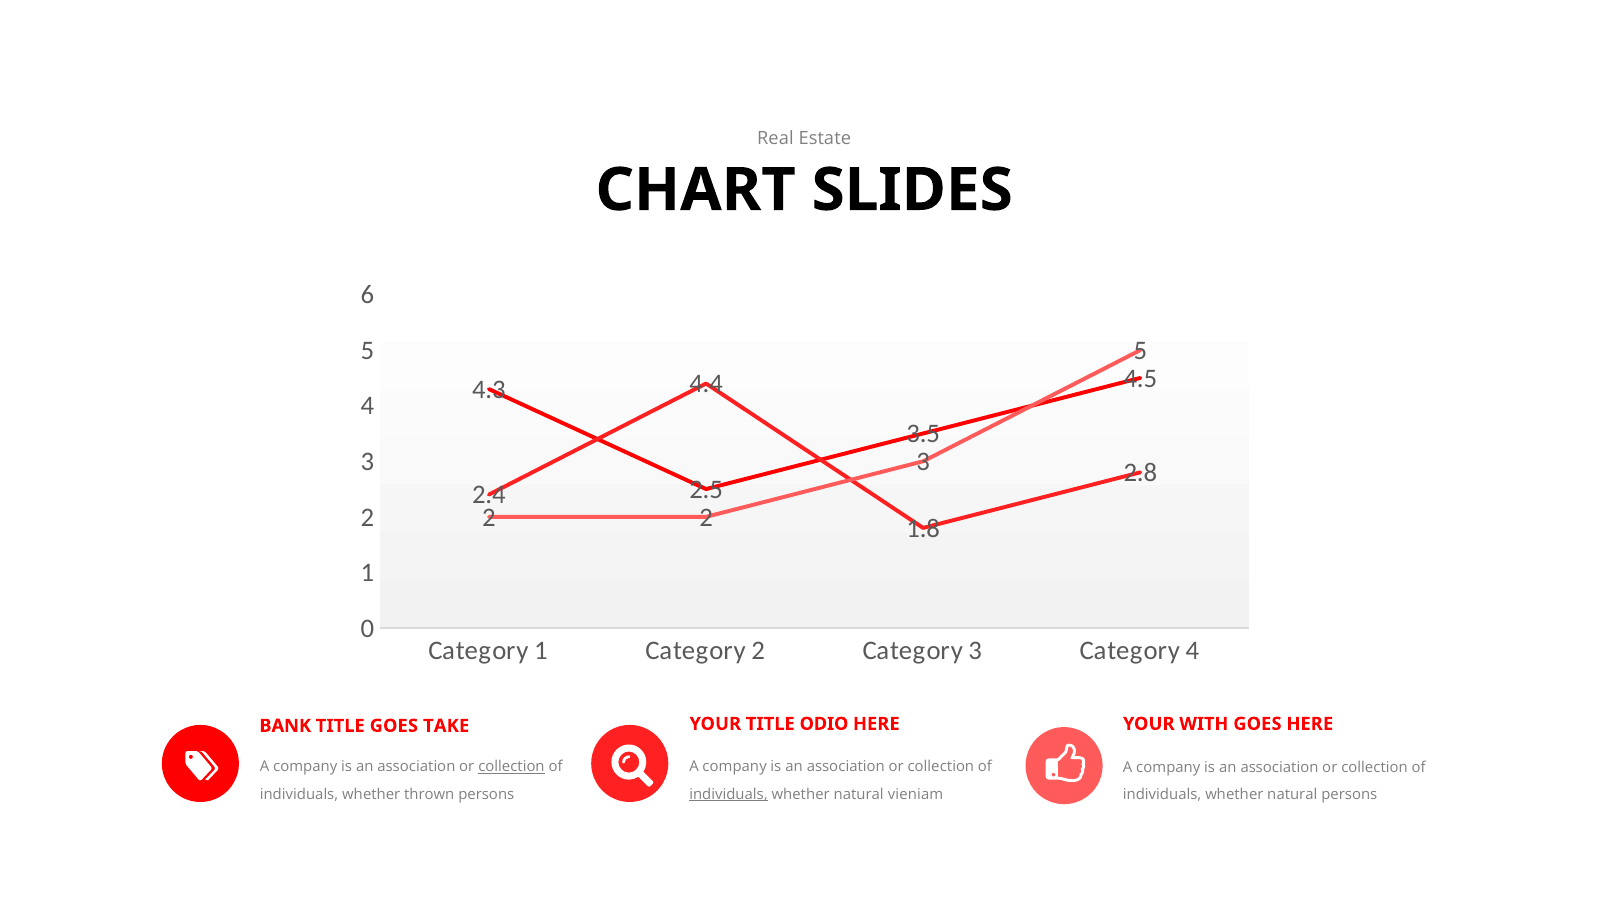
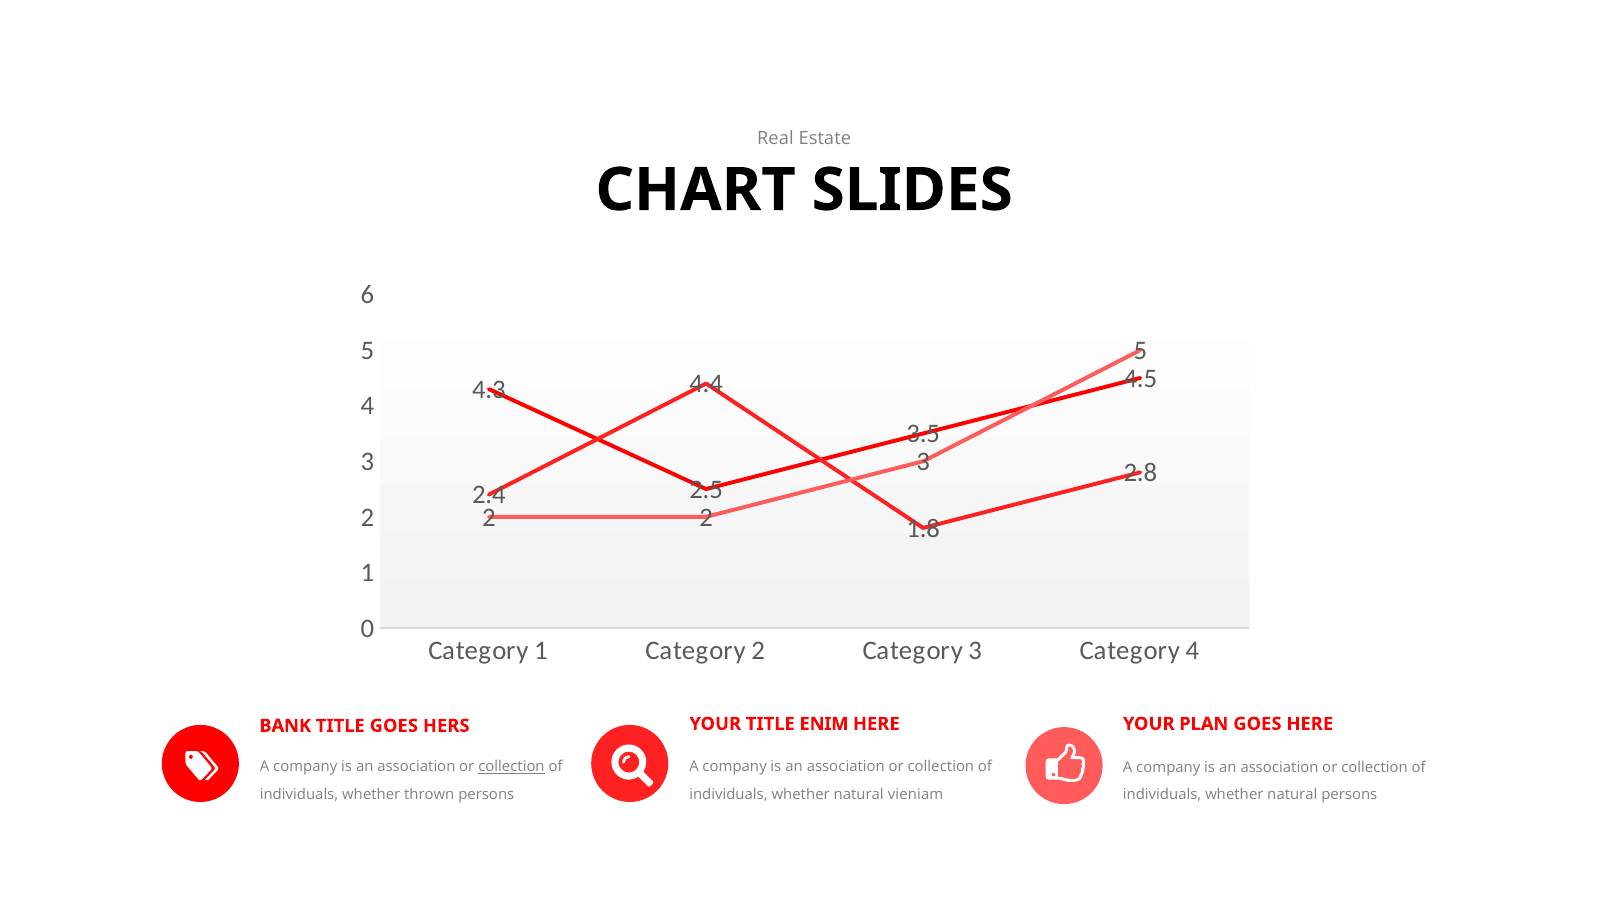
ODIO: ODIO -> ENIM
WITH: WITH -> PLAN
TAKE: TAKE -> HERS
individuals at (728, 795) underline: present -> none
